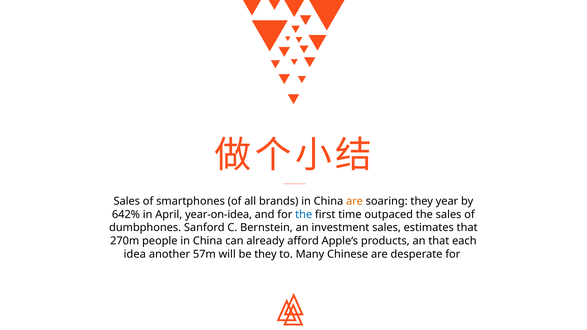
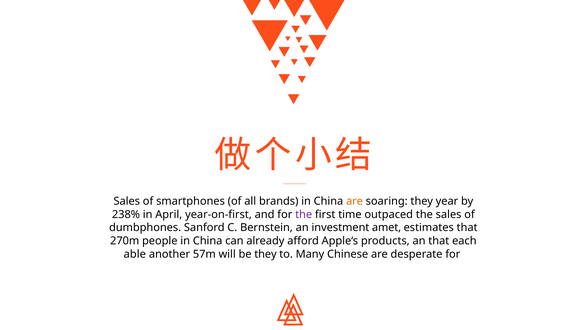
642%: 642% -> 238%
year-on-idea: year-on-idea -> year-on-first
the at (304, 215) colour: blue -> purple
investment sales: sales -> amet
idea: idea -> able
